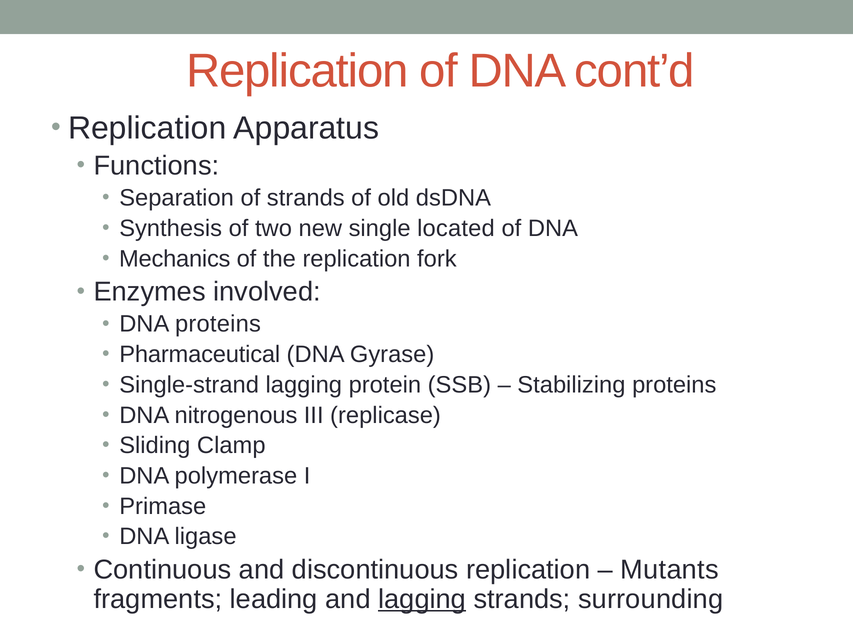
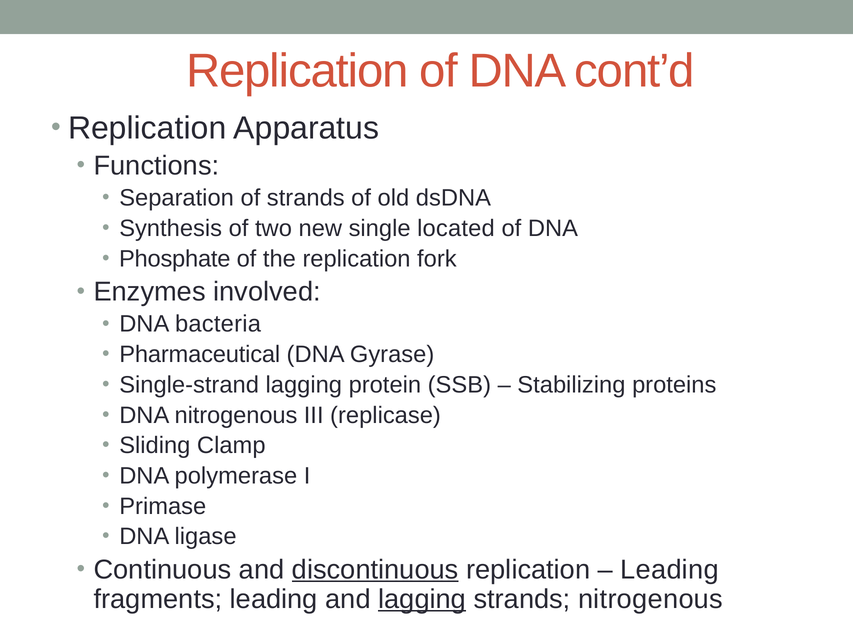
Mechanics: Mechanics -> Phosphate
DNA proteins: proteins -> bacteria
discontinuous underline: none -> present
Mutants at (670, 569): Mutants -> Leading
strands surrounding: surrounding -> nitrogenous
